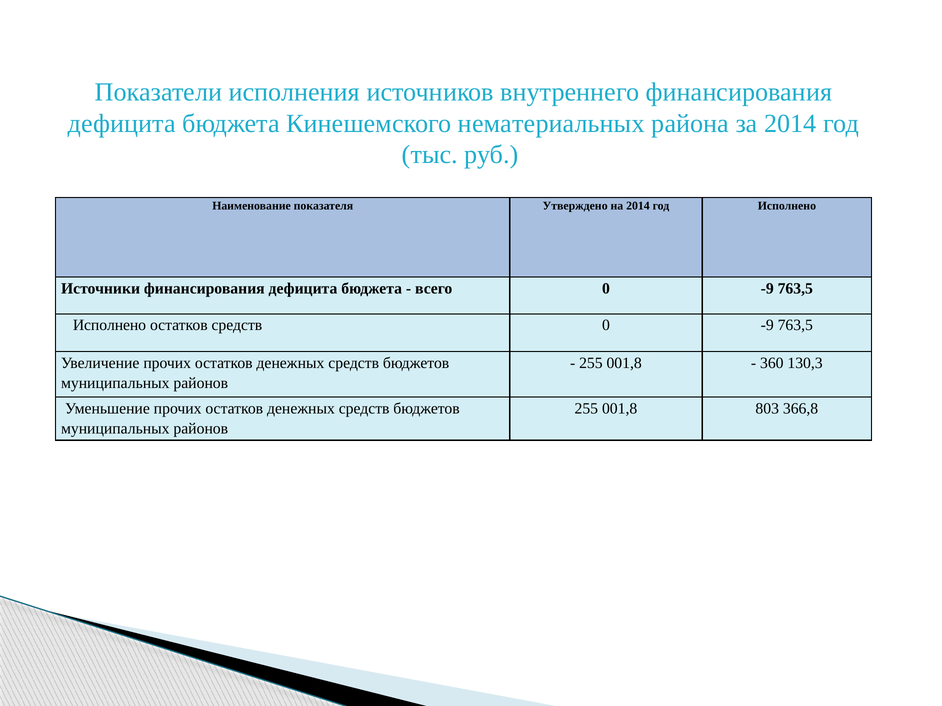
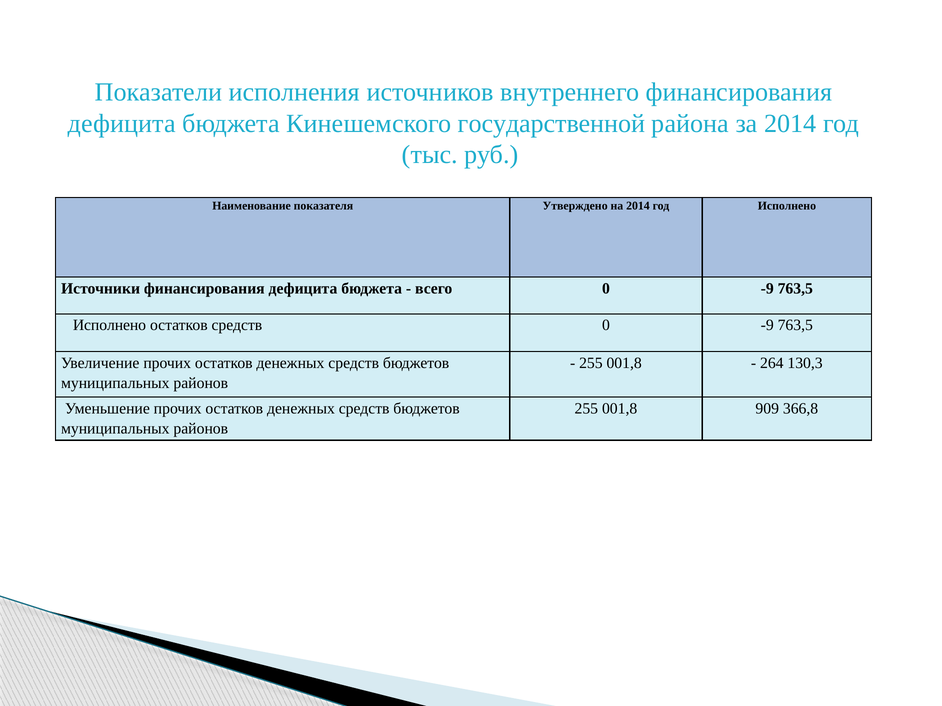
нематериальных: нематериальных -> государственной
360: 360 -> 264
803: 803 -> 909
